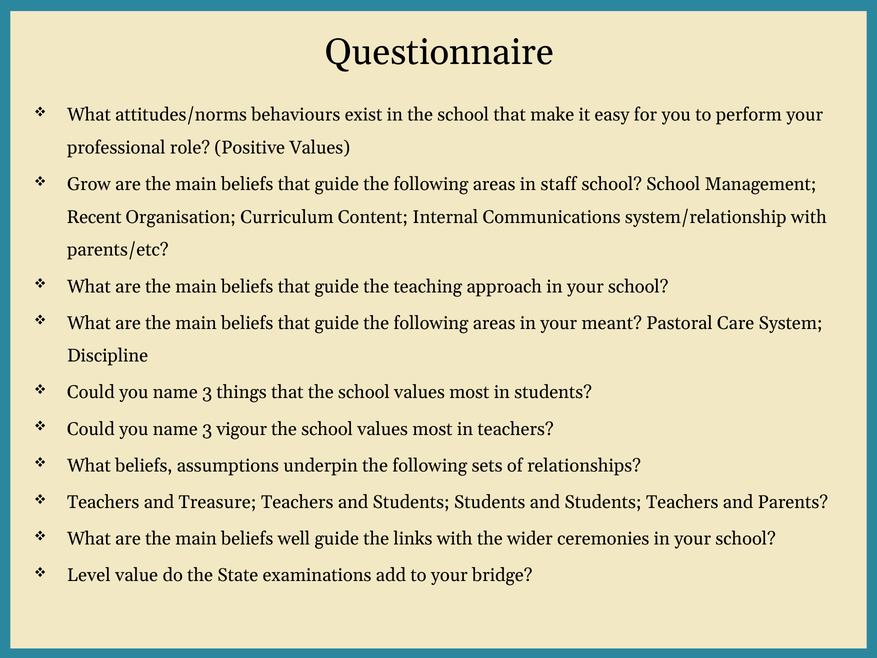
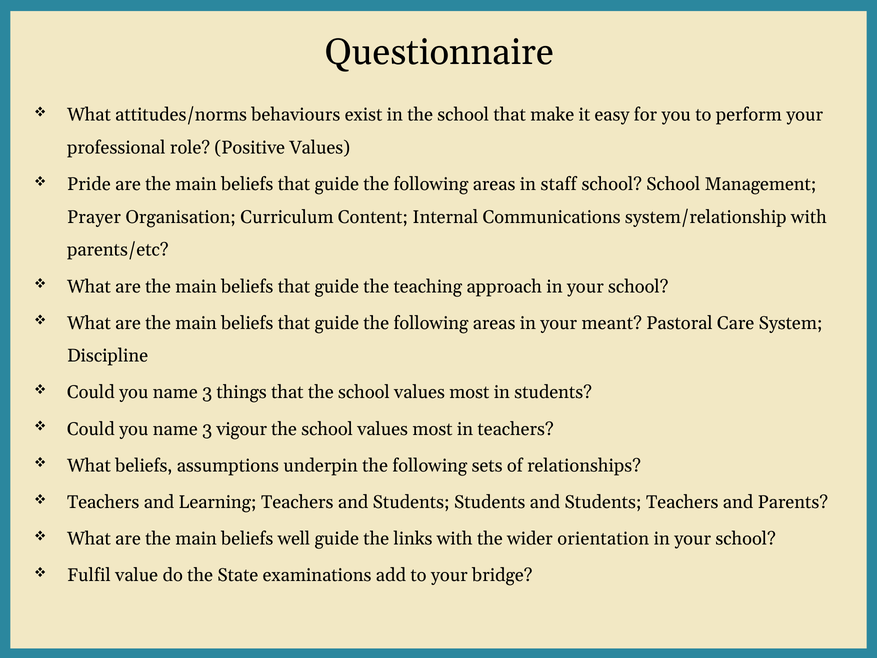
Grow: Grow -> Pride
Recent: Recent -> Prayer
Treasure: Treasure -> Learning
ceremonies: ceremonies -> orientation
Level: Level -> Fulfil
